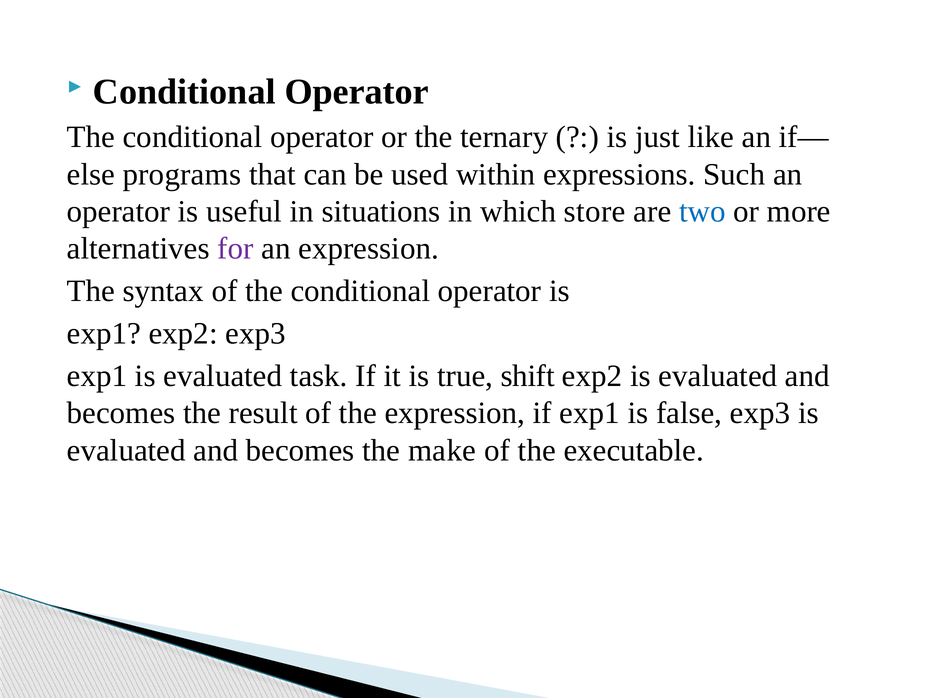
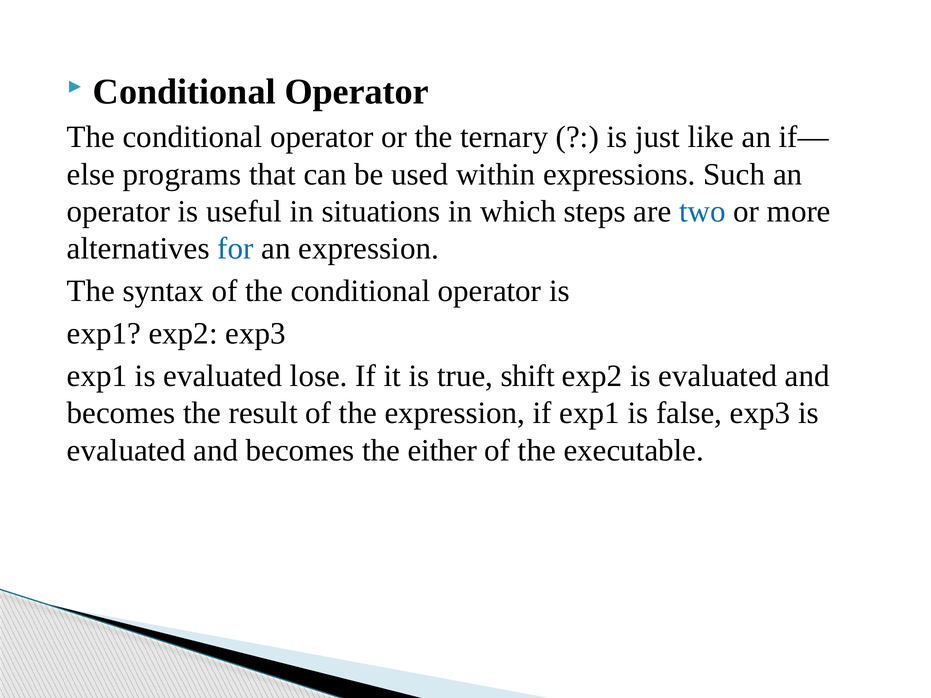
store: store -> steps
for colour: purple -> blue
task: task -> lose
make: make -> either
